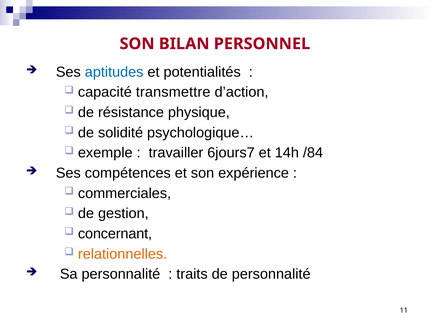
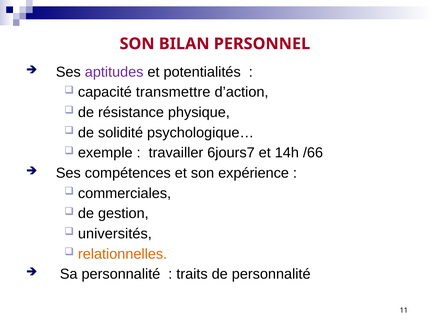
aptitudes colour: blue -> purple
/84: /84 -> /66
concernant: concernant -> universités
